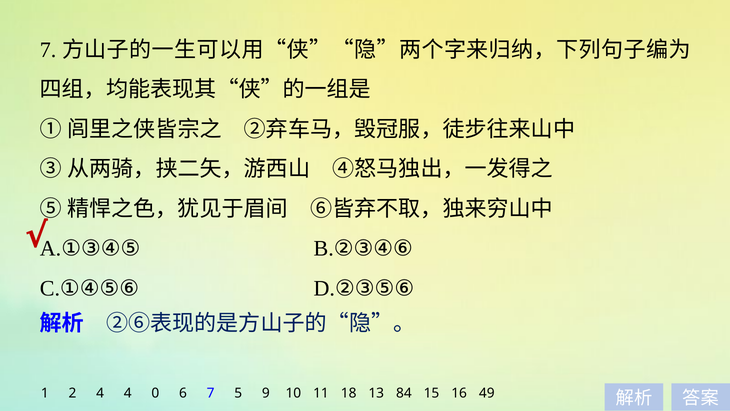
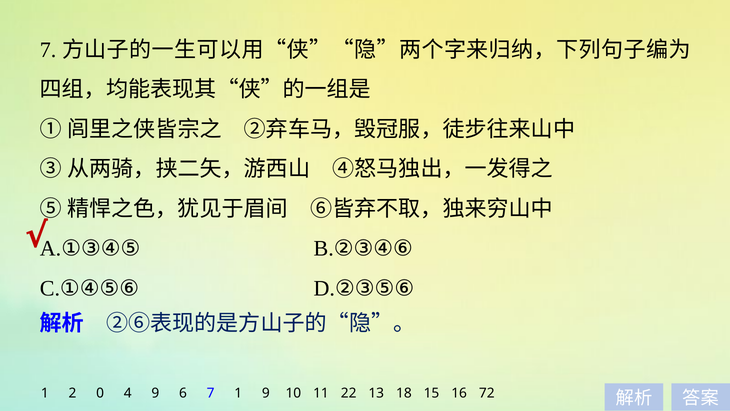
2 4: 4 -> 0
4 0: 0 -> 9
7 5: 5 -> 1
18: 18 -> 22
84: 84 -> 18
49: 49 -> 72
